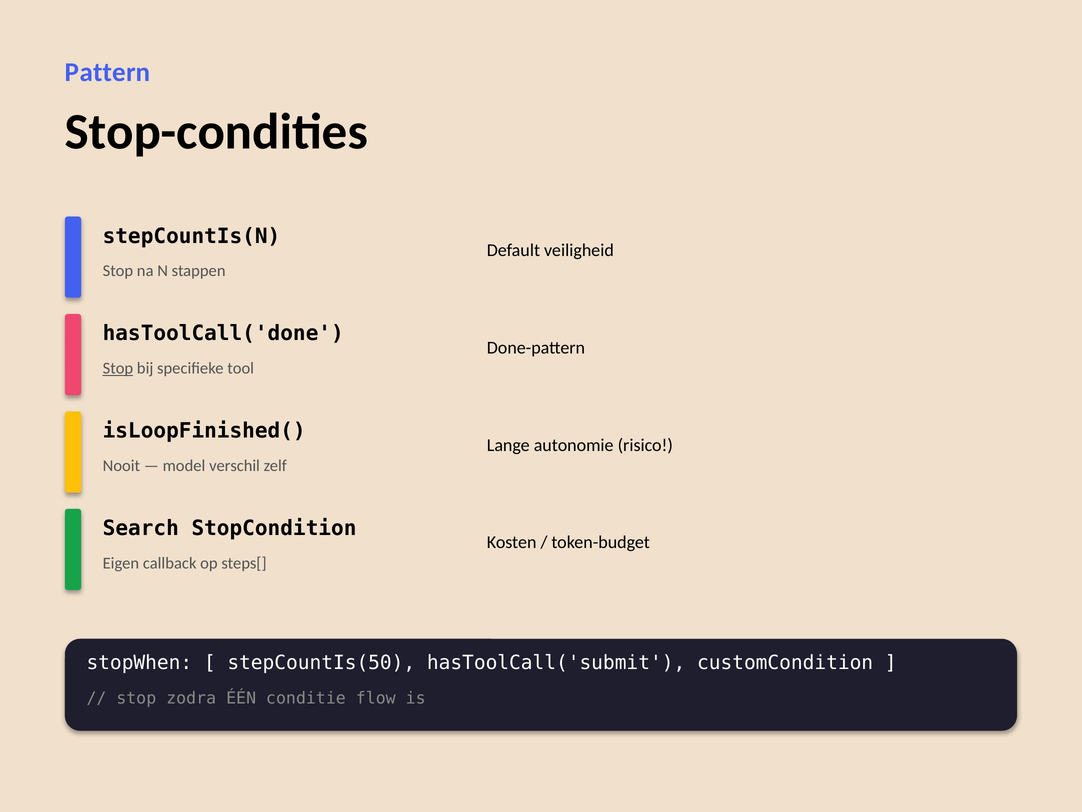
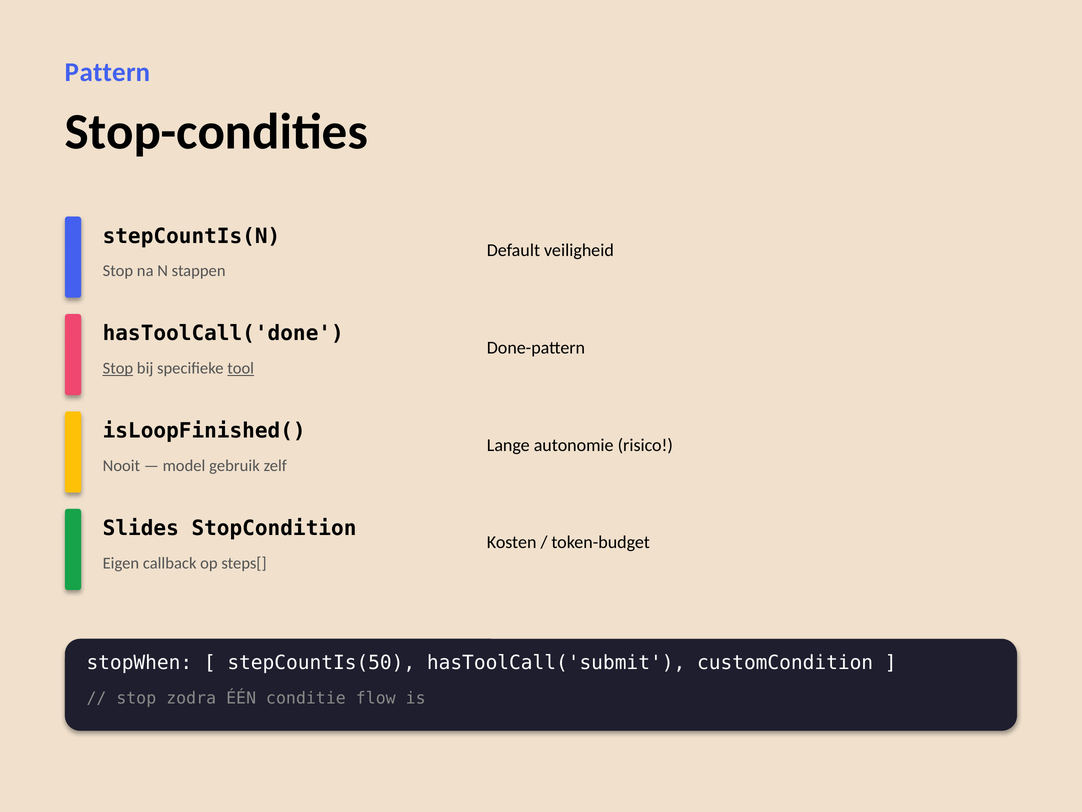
tool underline: none -> present
verschil: verschil -> gebruik
Search: Search -> Slides
